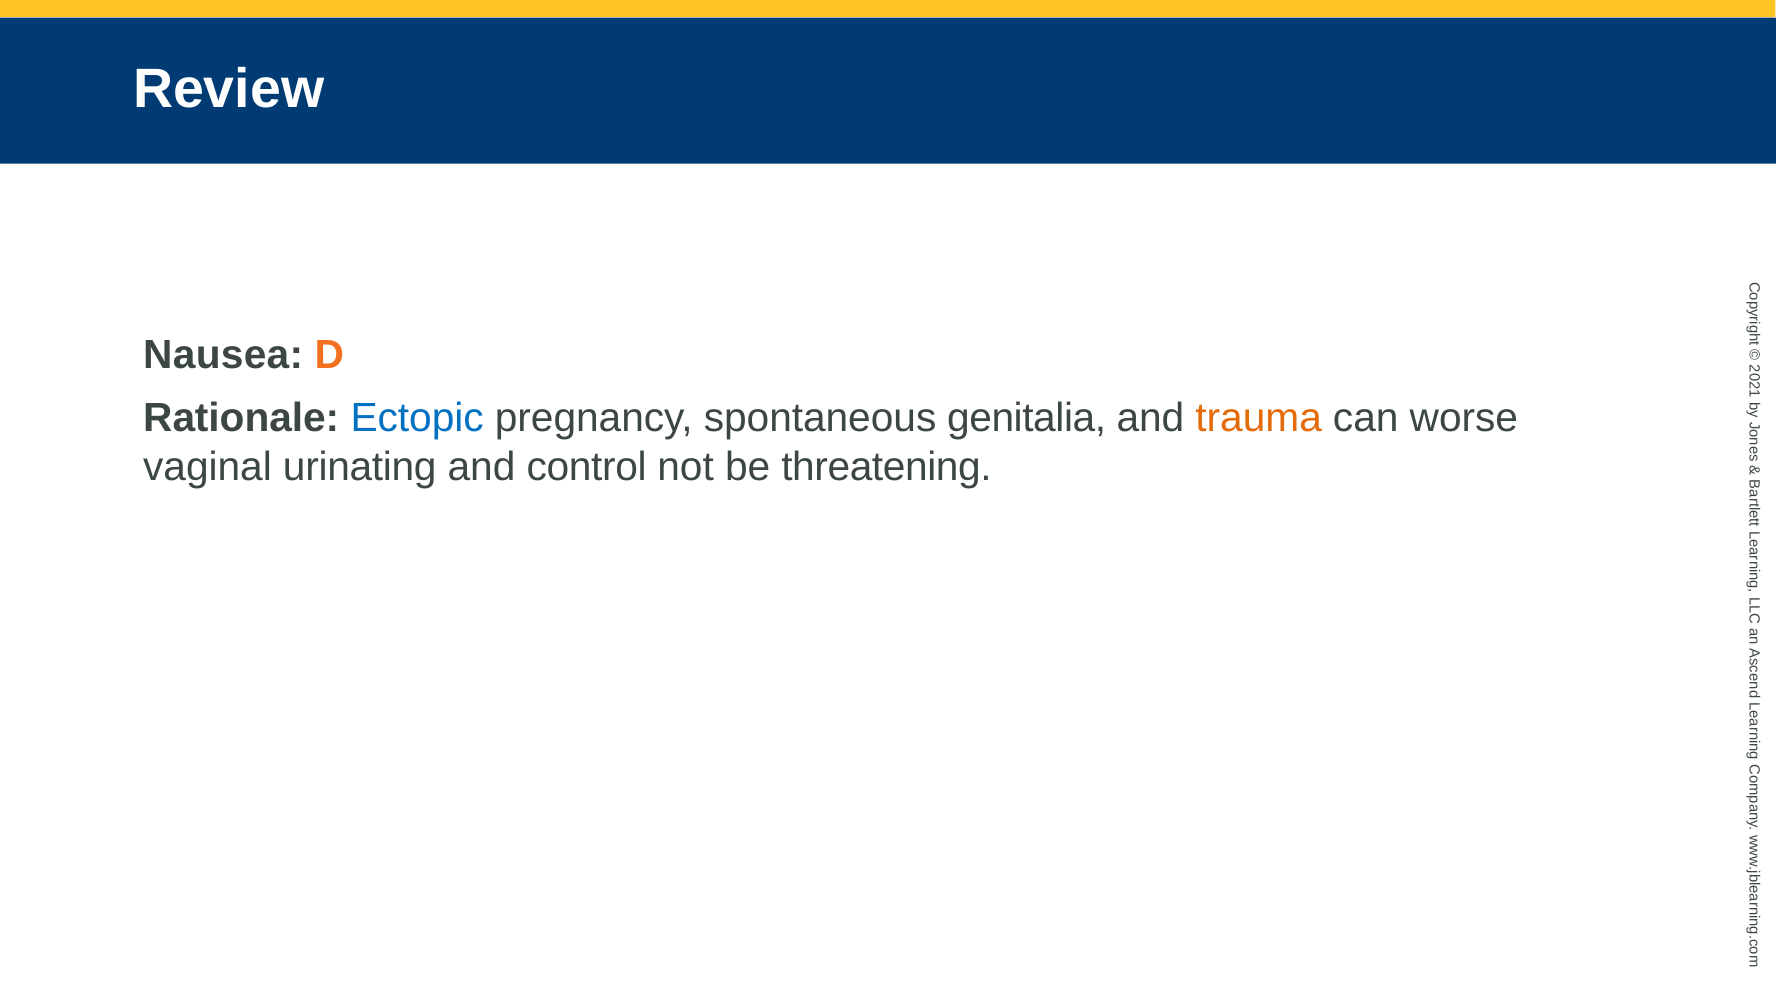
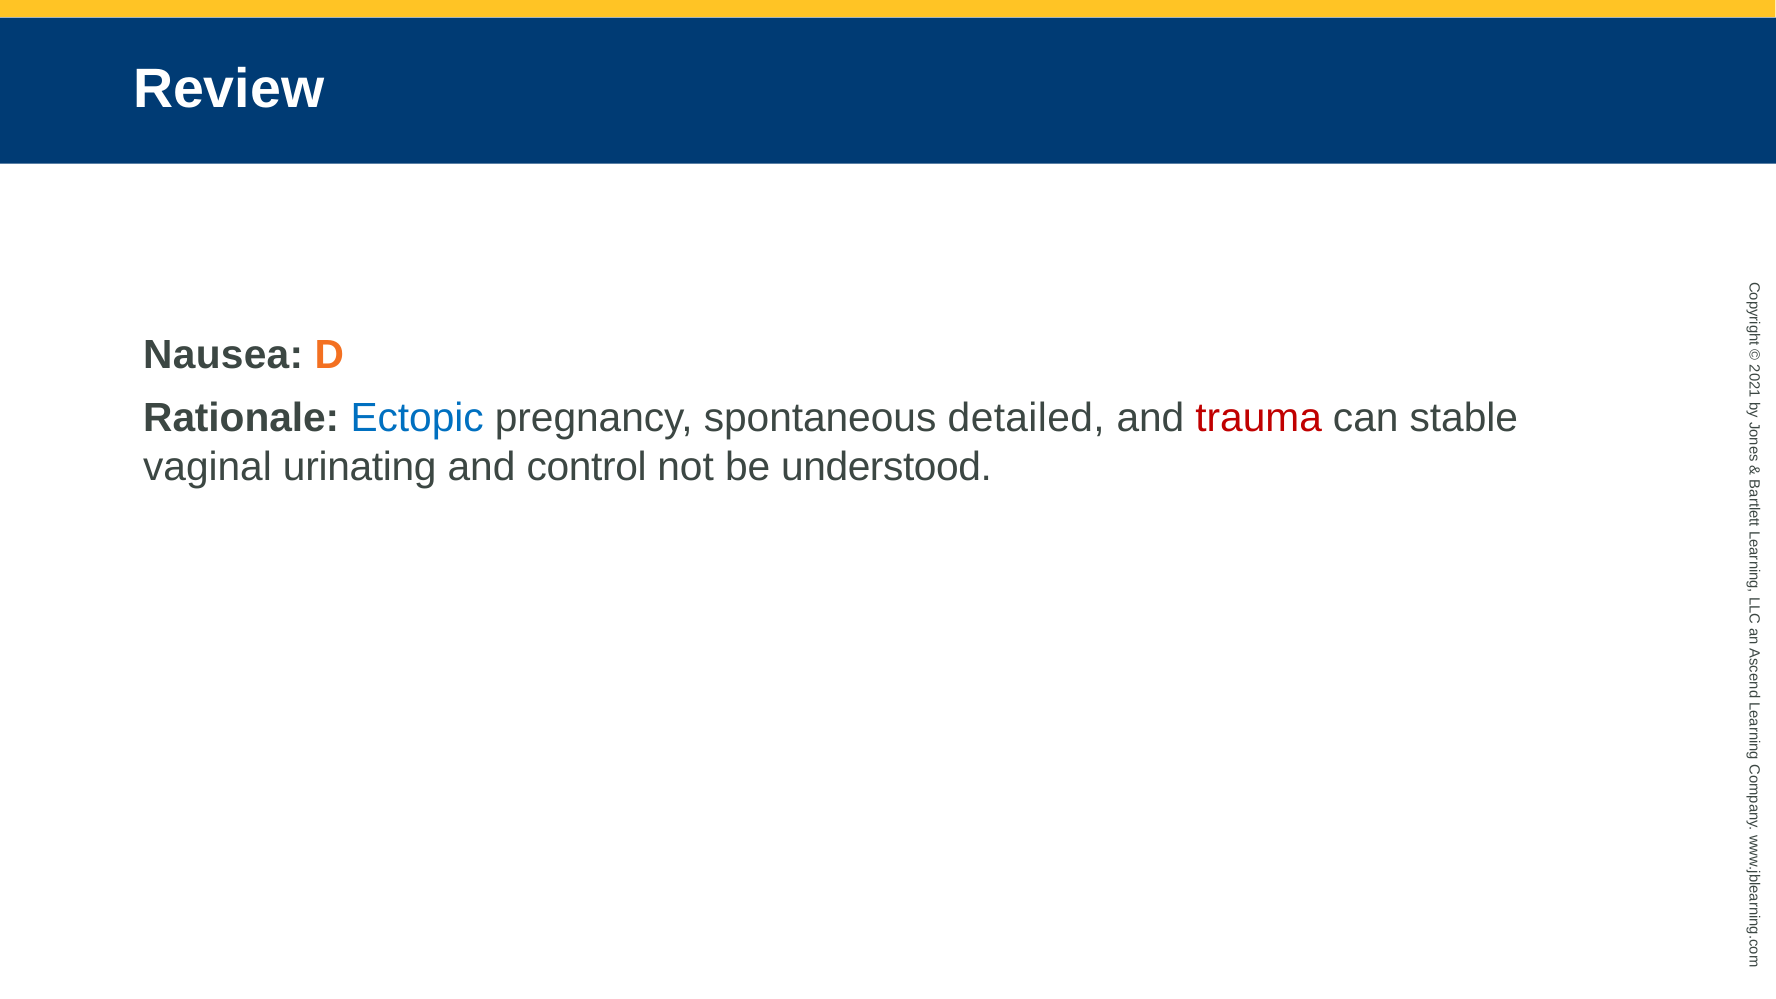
genitalia: genitalia -> detailed
trauma colour: orange -> red
worse: worse -> stable
threatening: threatening -> understood
